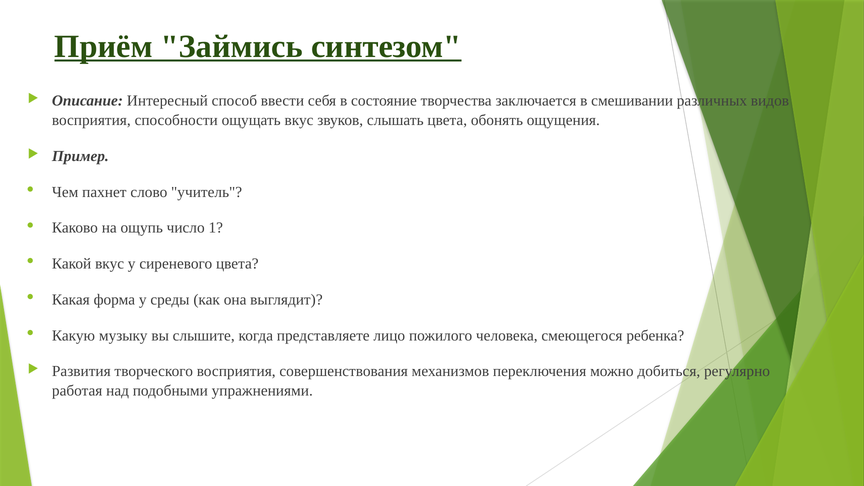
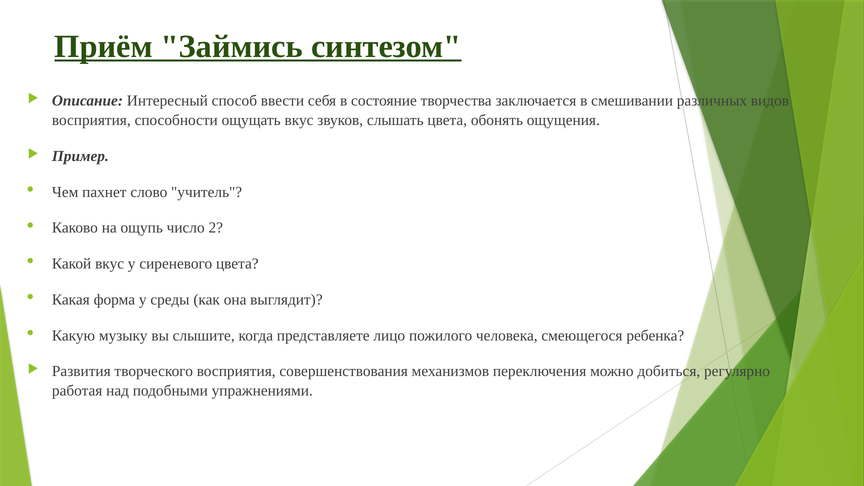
1: 1 -> 2
